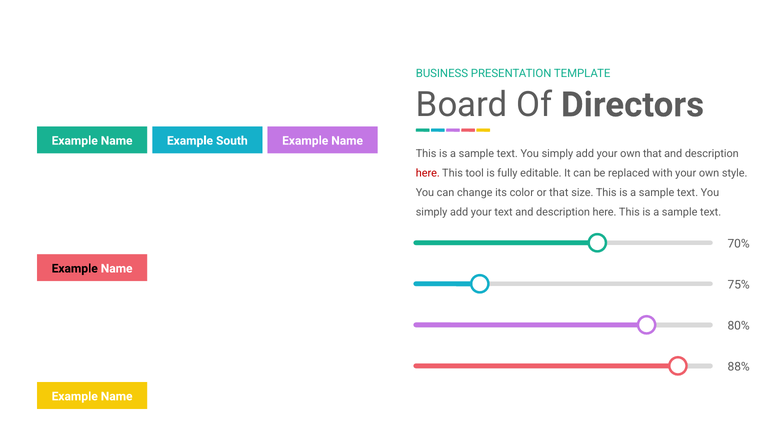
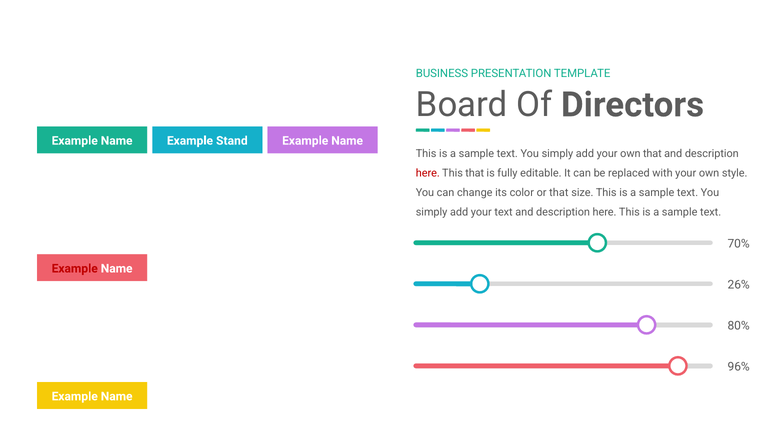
South: South -> Stand
This tool: tool -> that
Example at (75, 269) colour: black -> red
75%: 75% -> 26%
88%: 88% -> 96%
